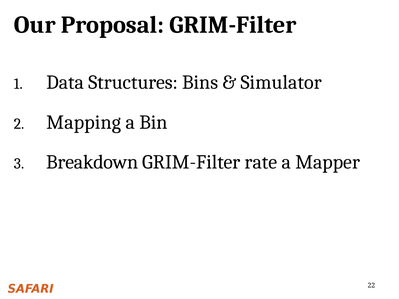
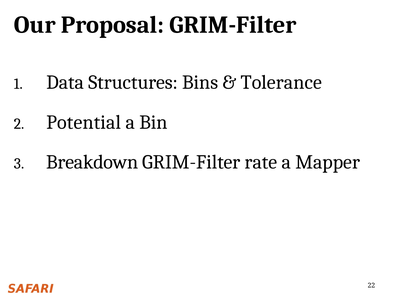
Simulator: Simulator -> Tolerance
Mapping: Mapping -> Potential
